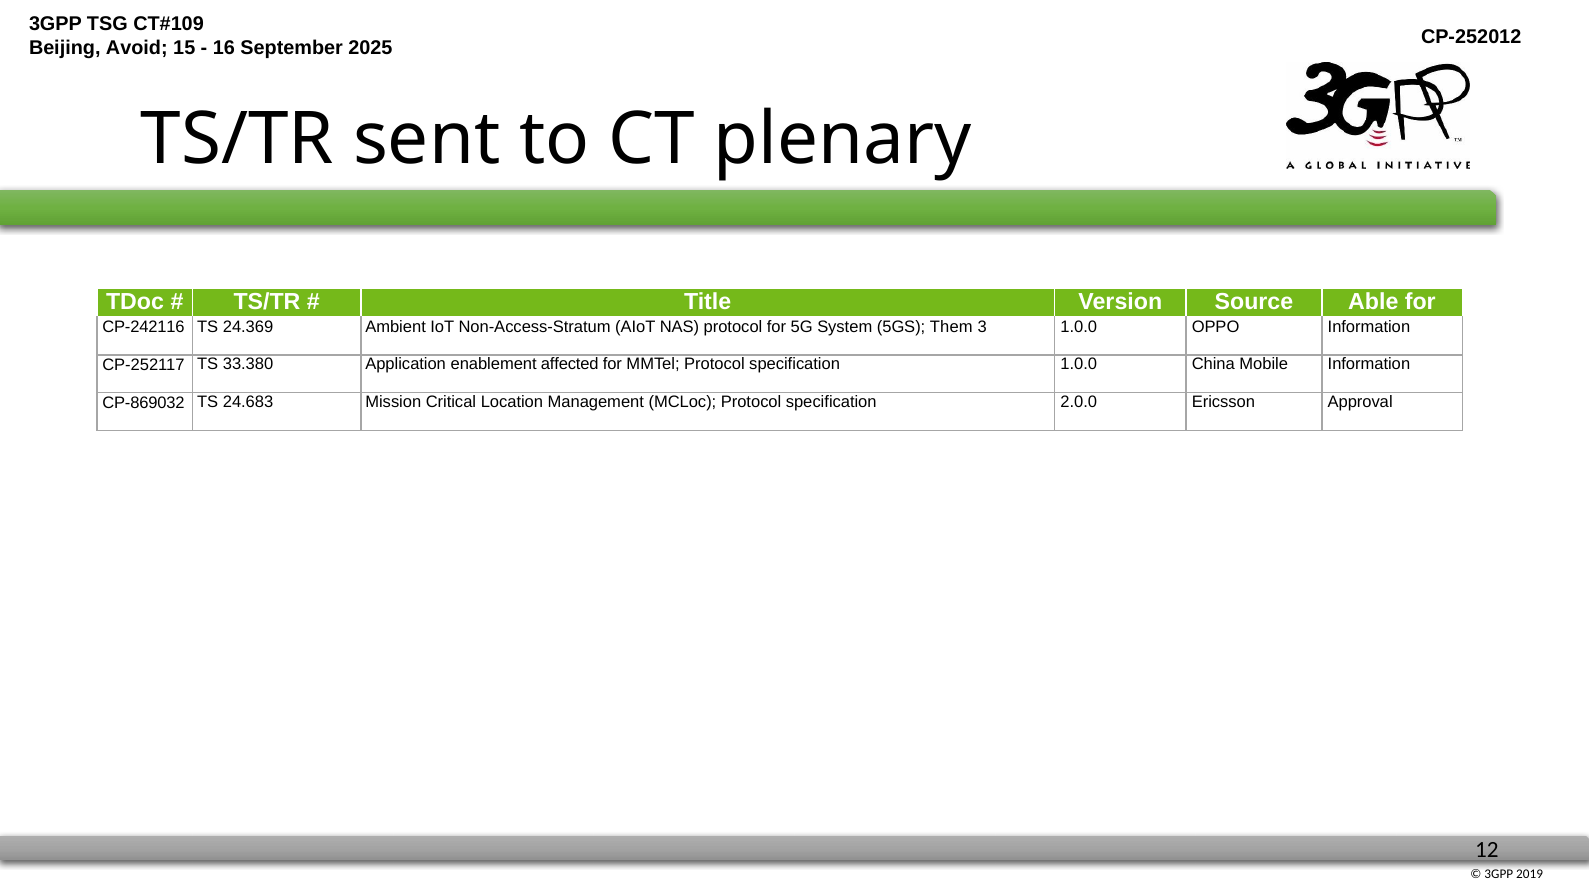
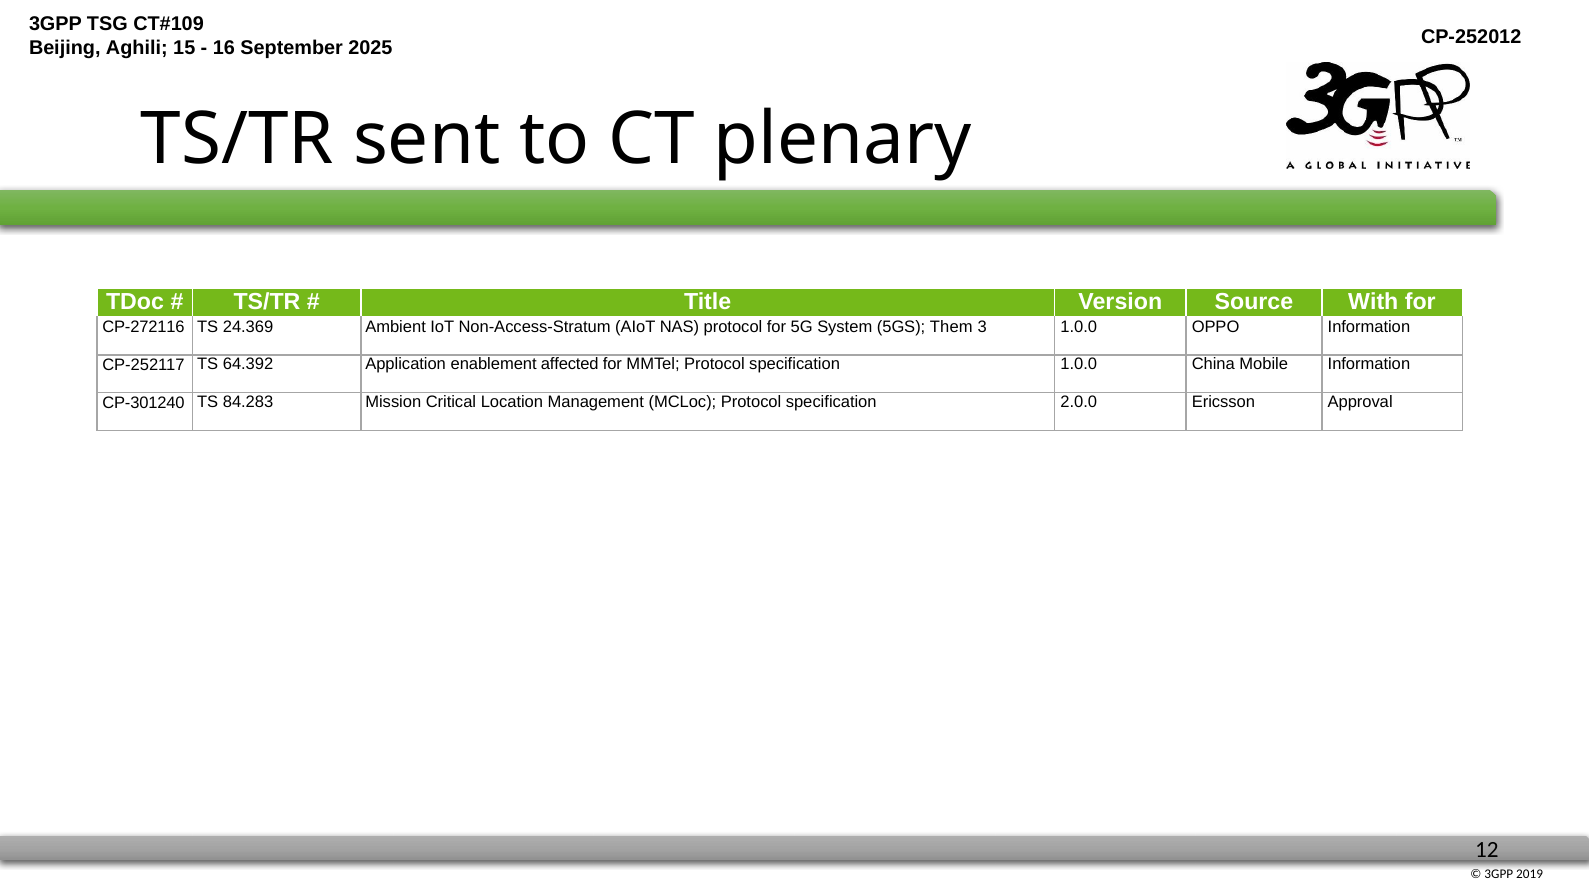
Avoid: Avoid -> Aghili
Able: Able -> With
CP-242116: CP-242116 -> CP-272116
33.380: 33.380 -> 64.392
CP-869032: CP-869032 -> CP-301240
24.683: 24.683 -> 84.283
